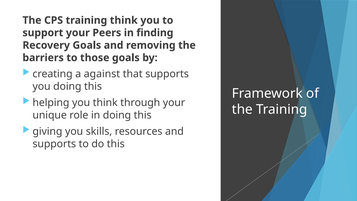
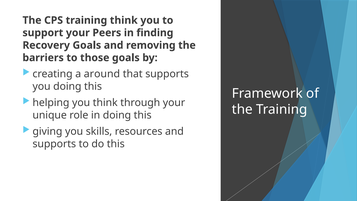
against: against -> around
